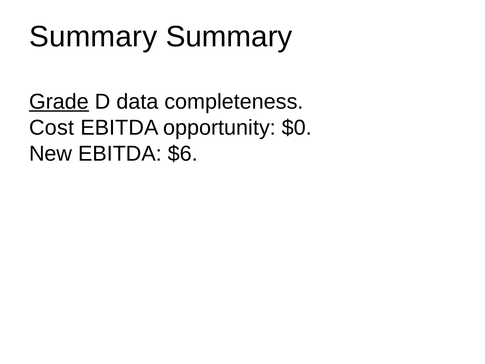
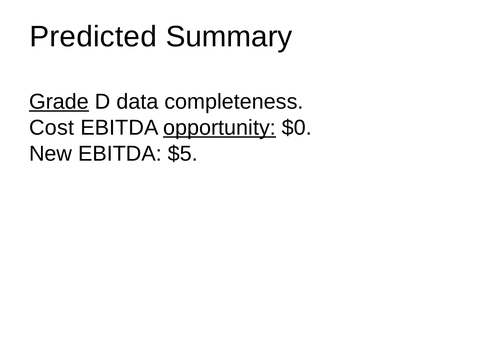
Summary at (93, 37): Summary -> Predicted
opportunity underline: none -> present
$6: $6 -> $5
